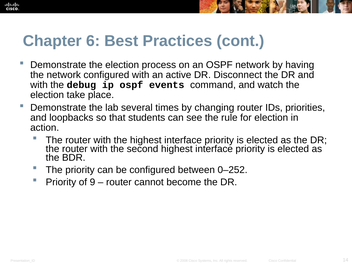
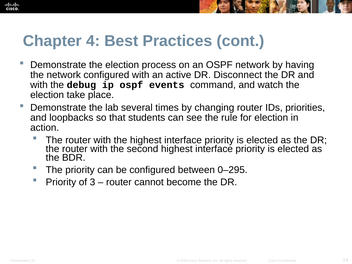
6: 6 -> 4
0–252: 0–252 -> 0–295
9: 9 -> 3
